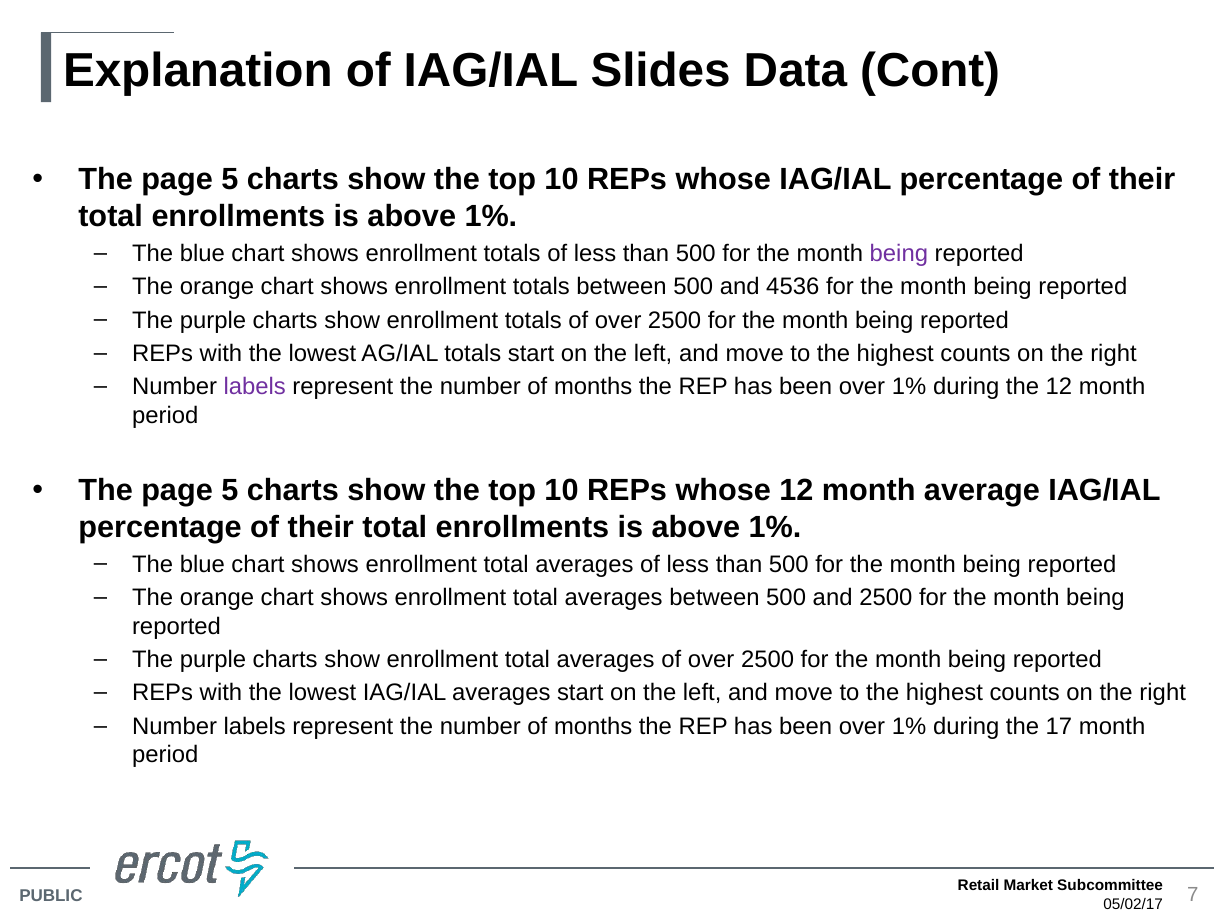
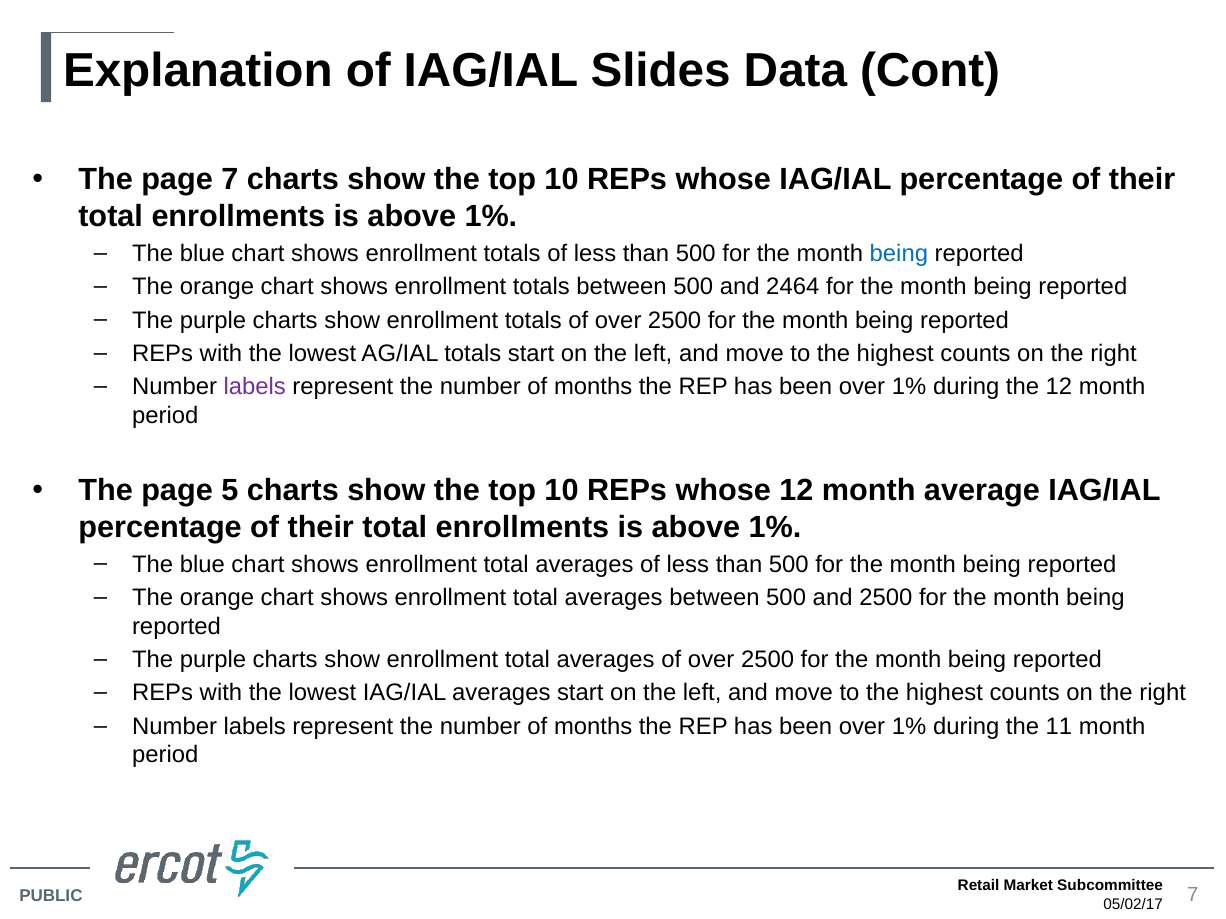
5 at (230, 180): 5 -> 7
being at (899, 254) colour: purple -> blue
4536: 4536 -> 2464
17: 17 -> 11
